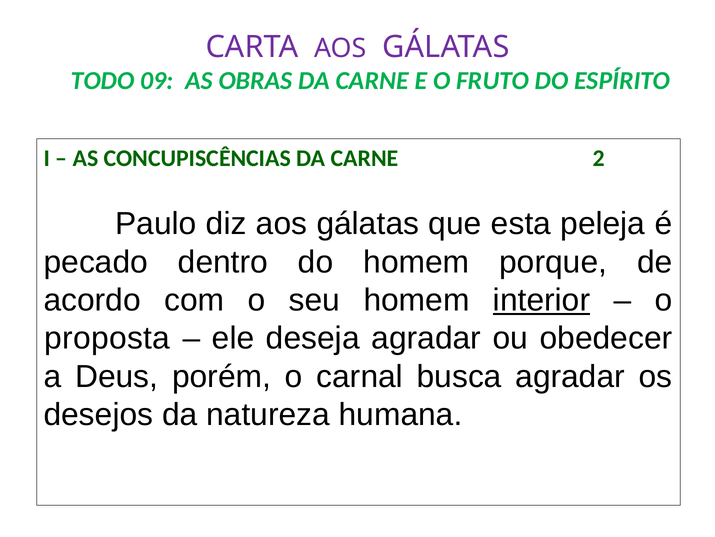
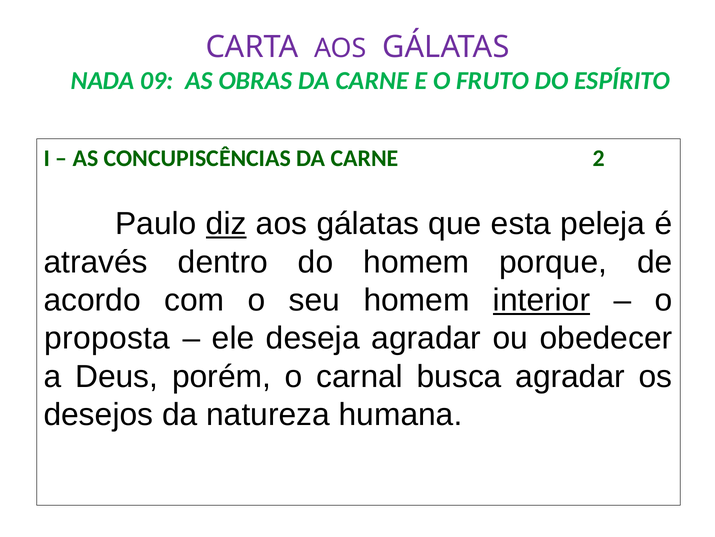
TODO: TODO -> NADA
diz underline: none -> present
pecado: pecado -> através
